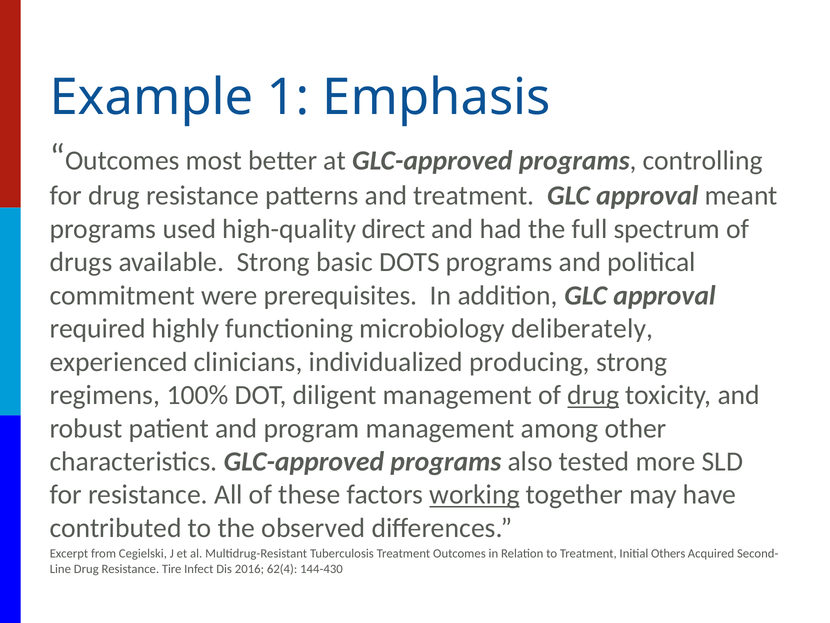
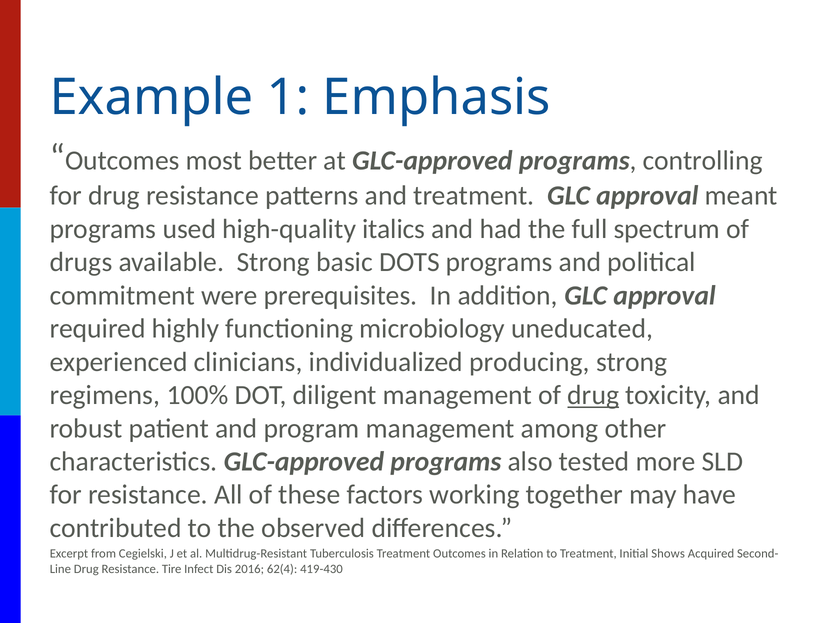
direct: direct -> italics
deliberately: deliberately -> uneducated
working underline: present -> none
Others: Others -> Shows
144-430: 144-430 -> 419-430
